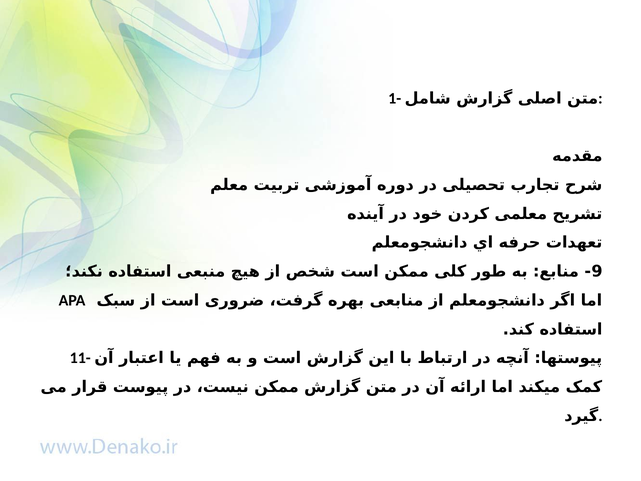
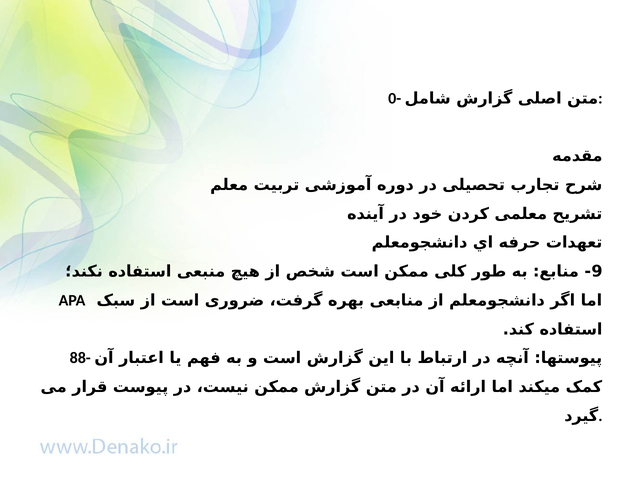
1-: 1- -> 0-
11-: 11- -> 88-
